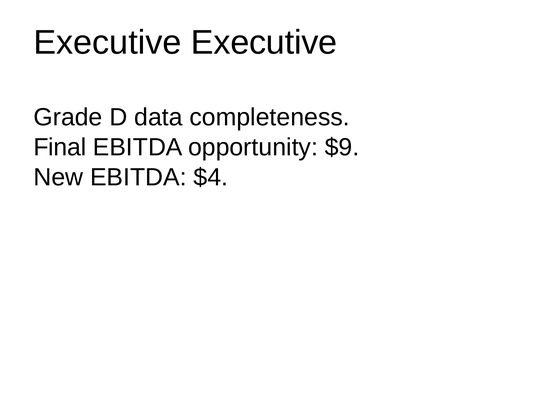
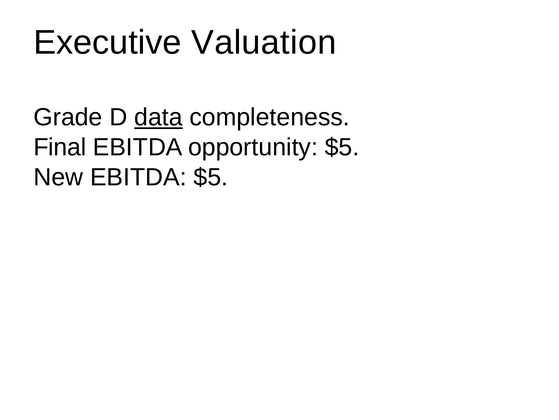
Executive Executive: Executive -> Valuation
data underline: none -> present
opportunity $9: $9 -> $5
EBITDA $4: $4 -> $5
